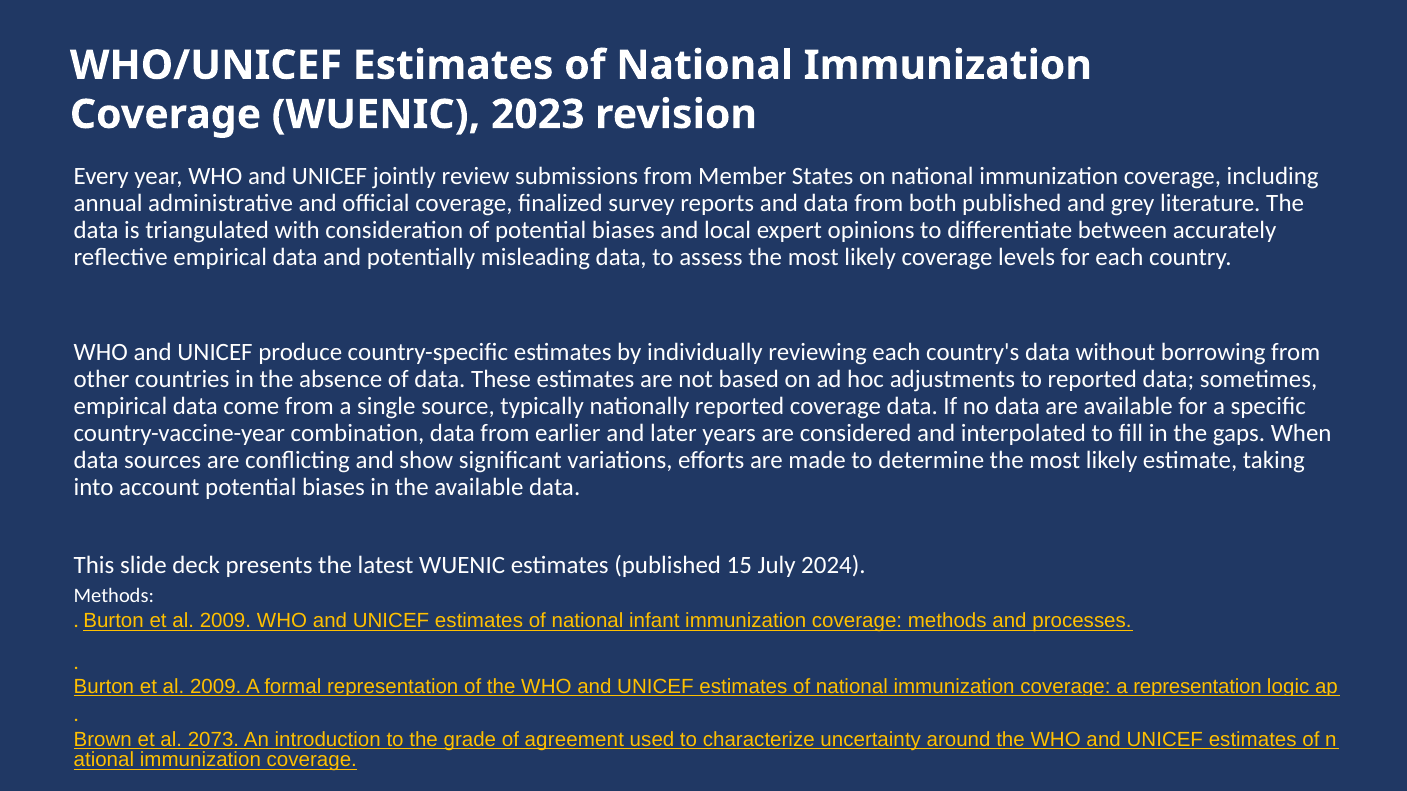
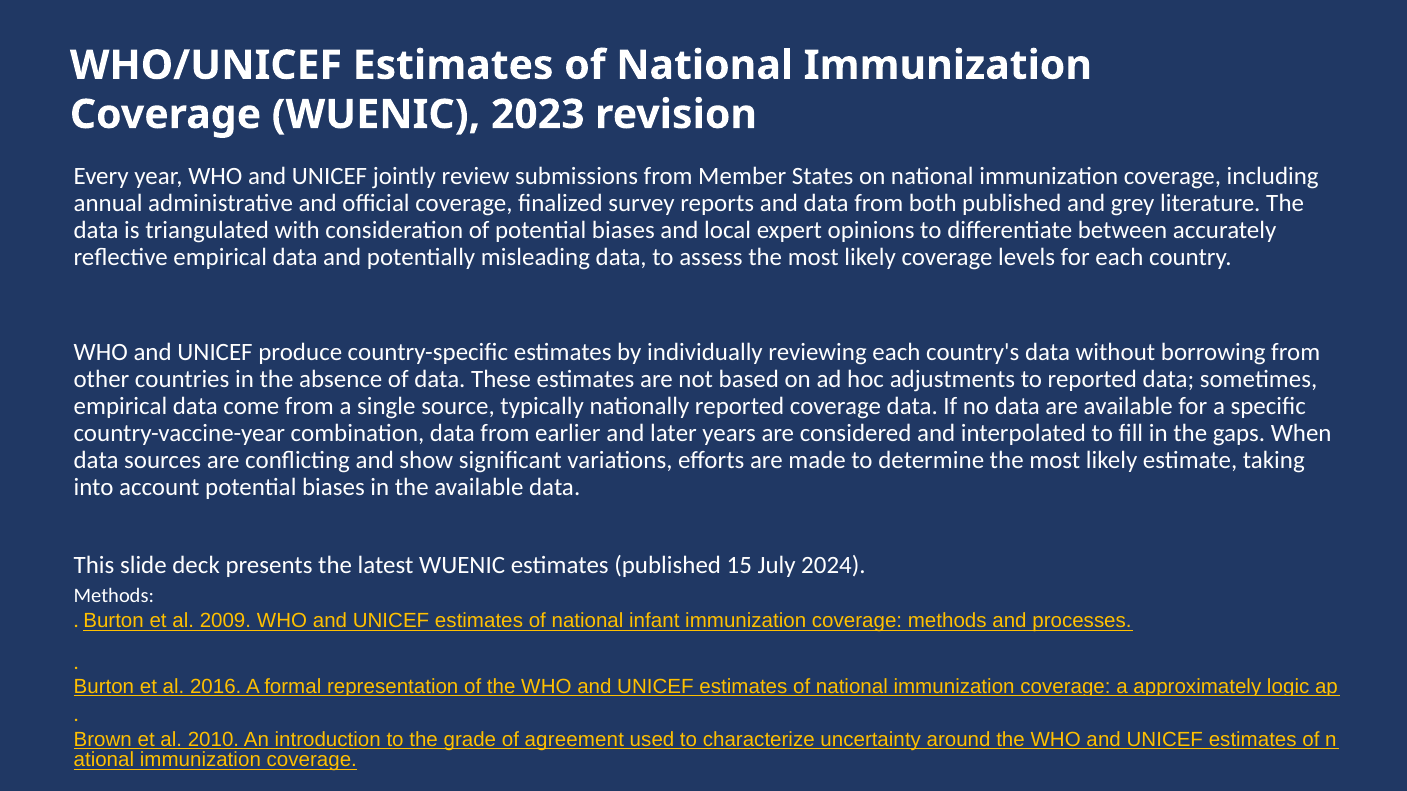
2009 at (216, 687): 2009 -> 2016
a representation: representation -> approximately
2073: 2073 -> 2010
